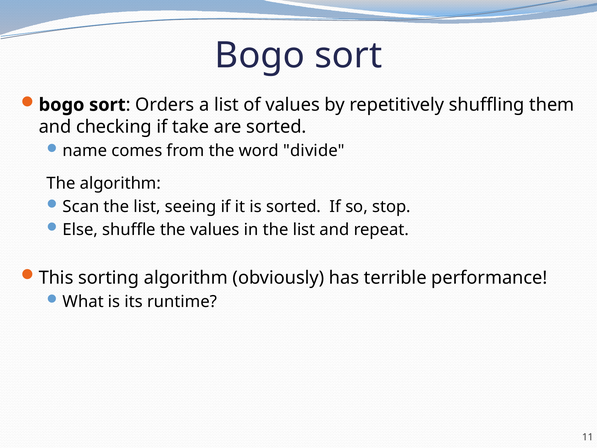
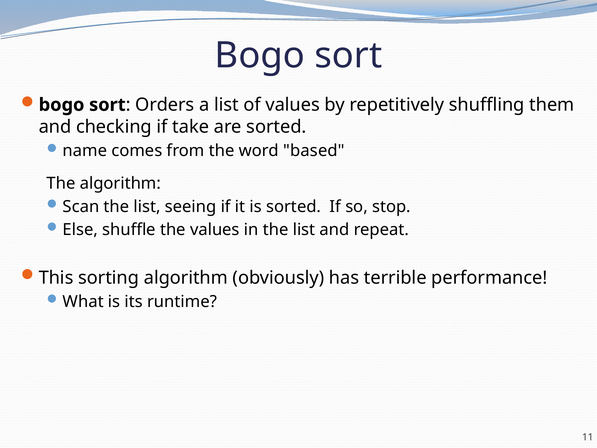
divide: divide -> based
